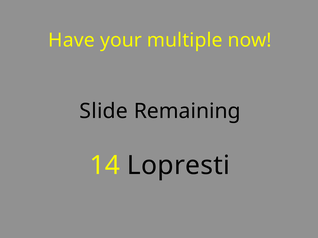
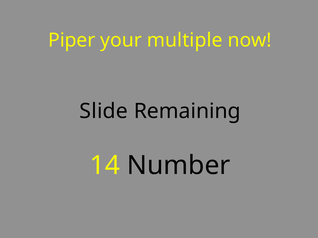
Have: Have -> Piper
Lopresti: Lopresti -> Number
